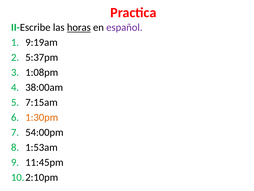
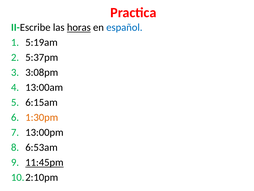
español colour: purple -> blue
9:19am: 9:19am -> 5:19am
1:08pm: 1:08pm -> 3:08pm
38:00am: 38:00am -> 13:00am
7:15am: 7:15am -> 6:15am
54:00pm: 54:00pm -> 13:00pm
1:53am: 1:53am -> 6:53am
11:45pm underline: none -> present
